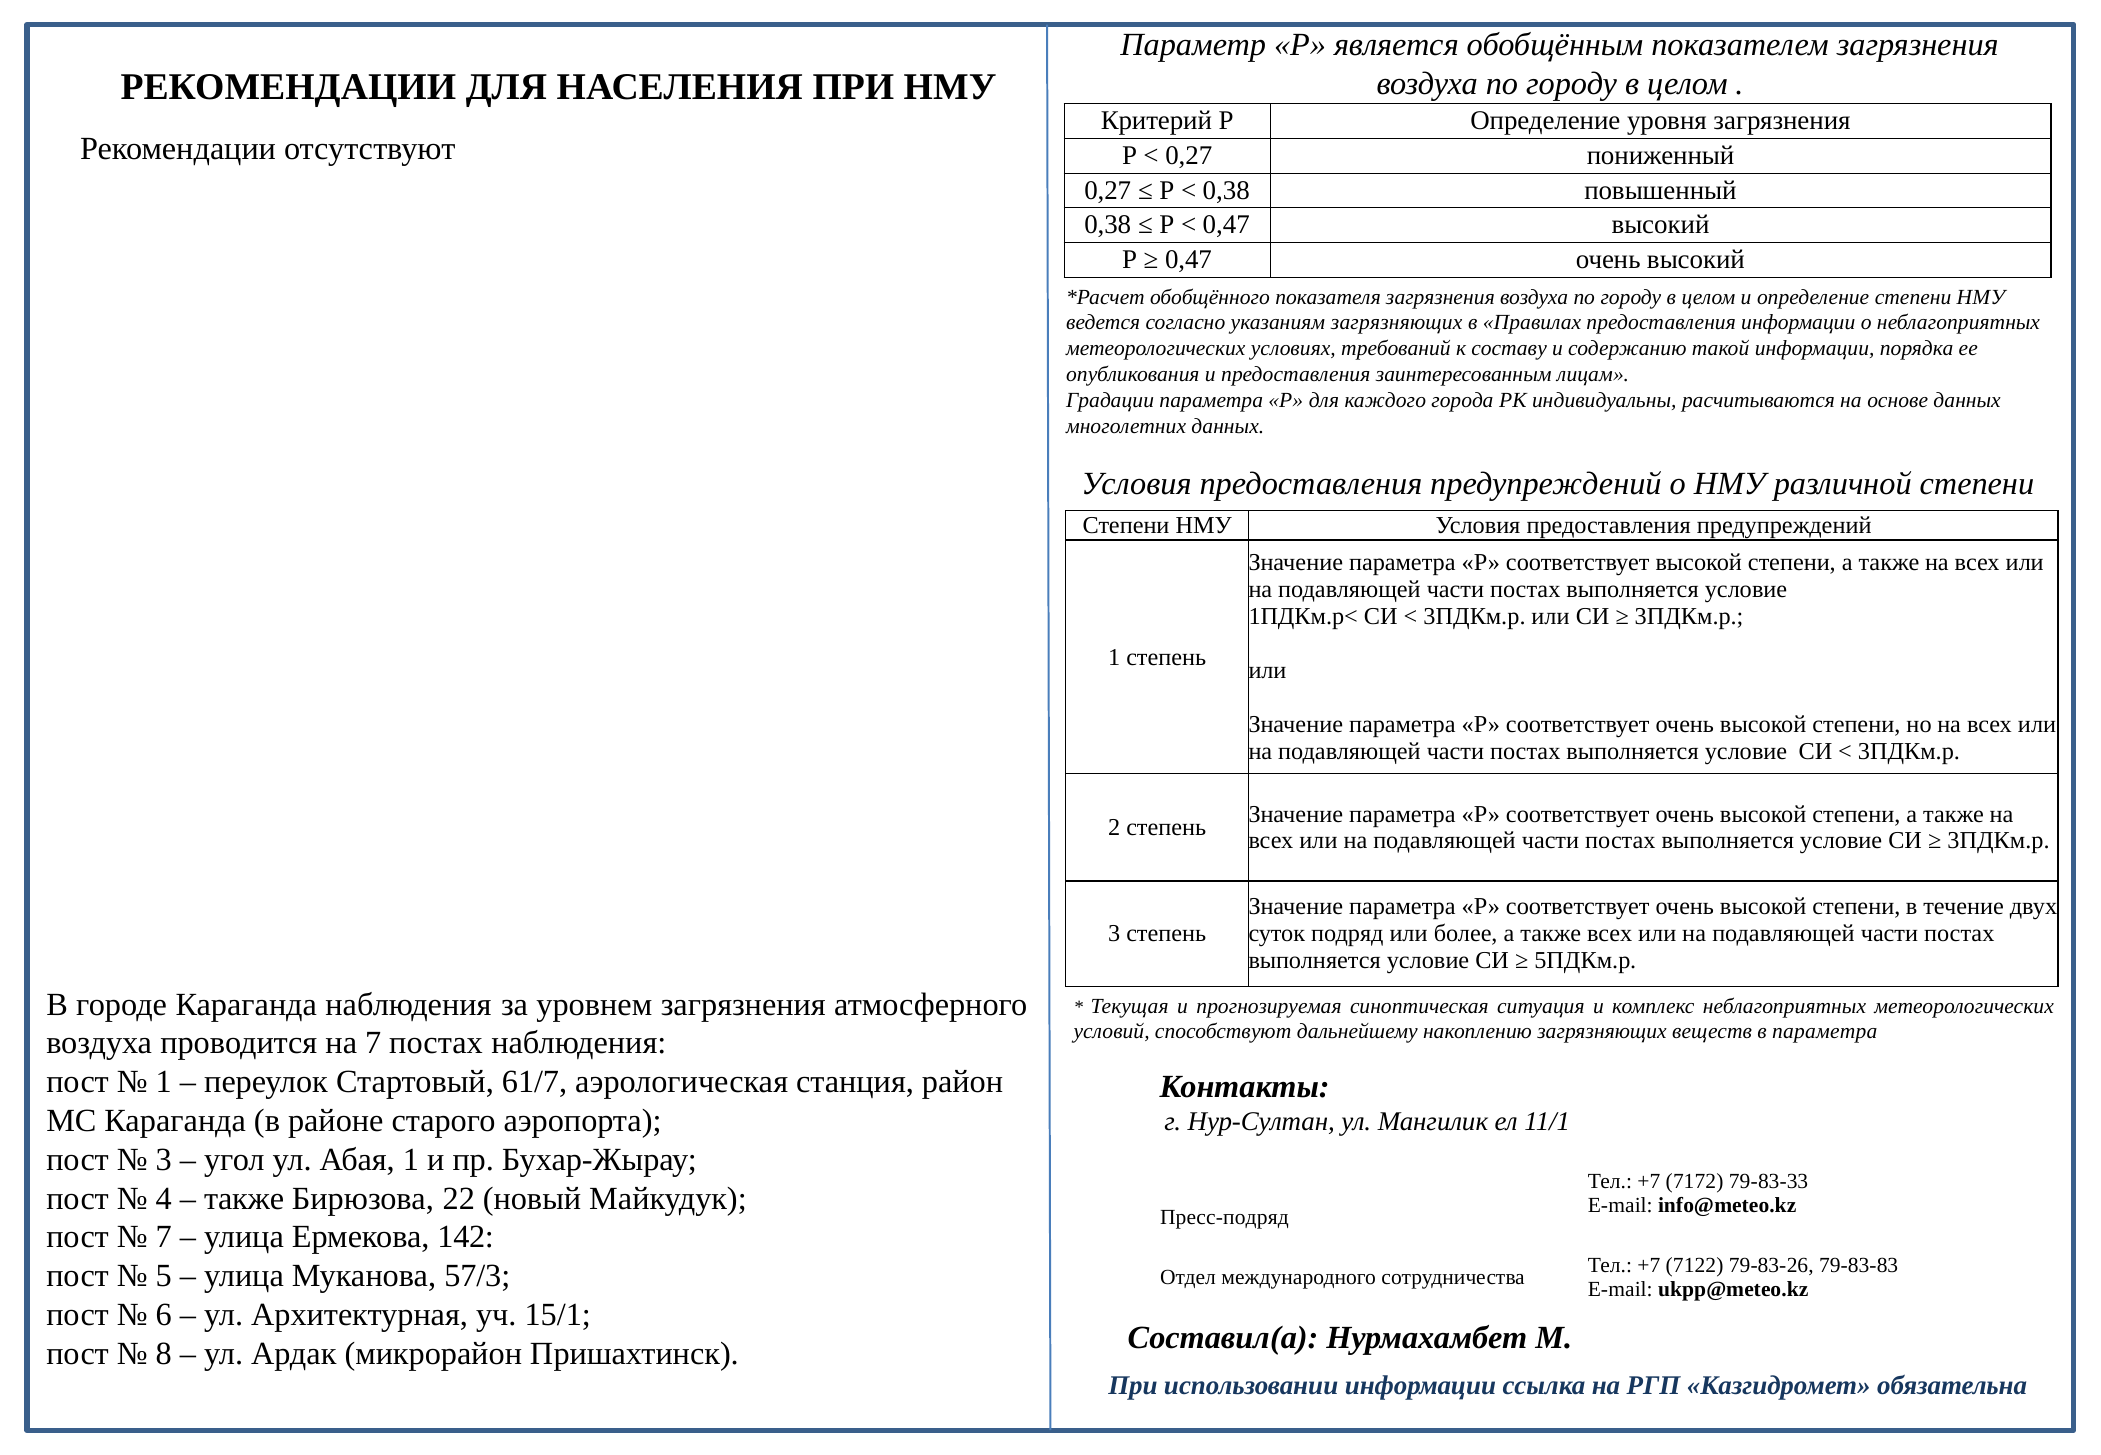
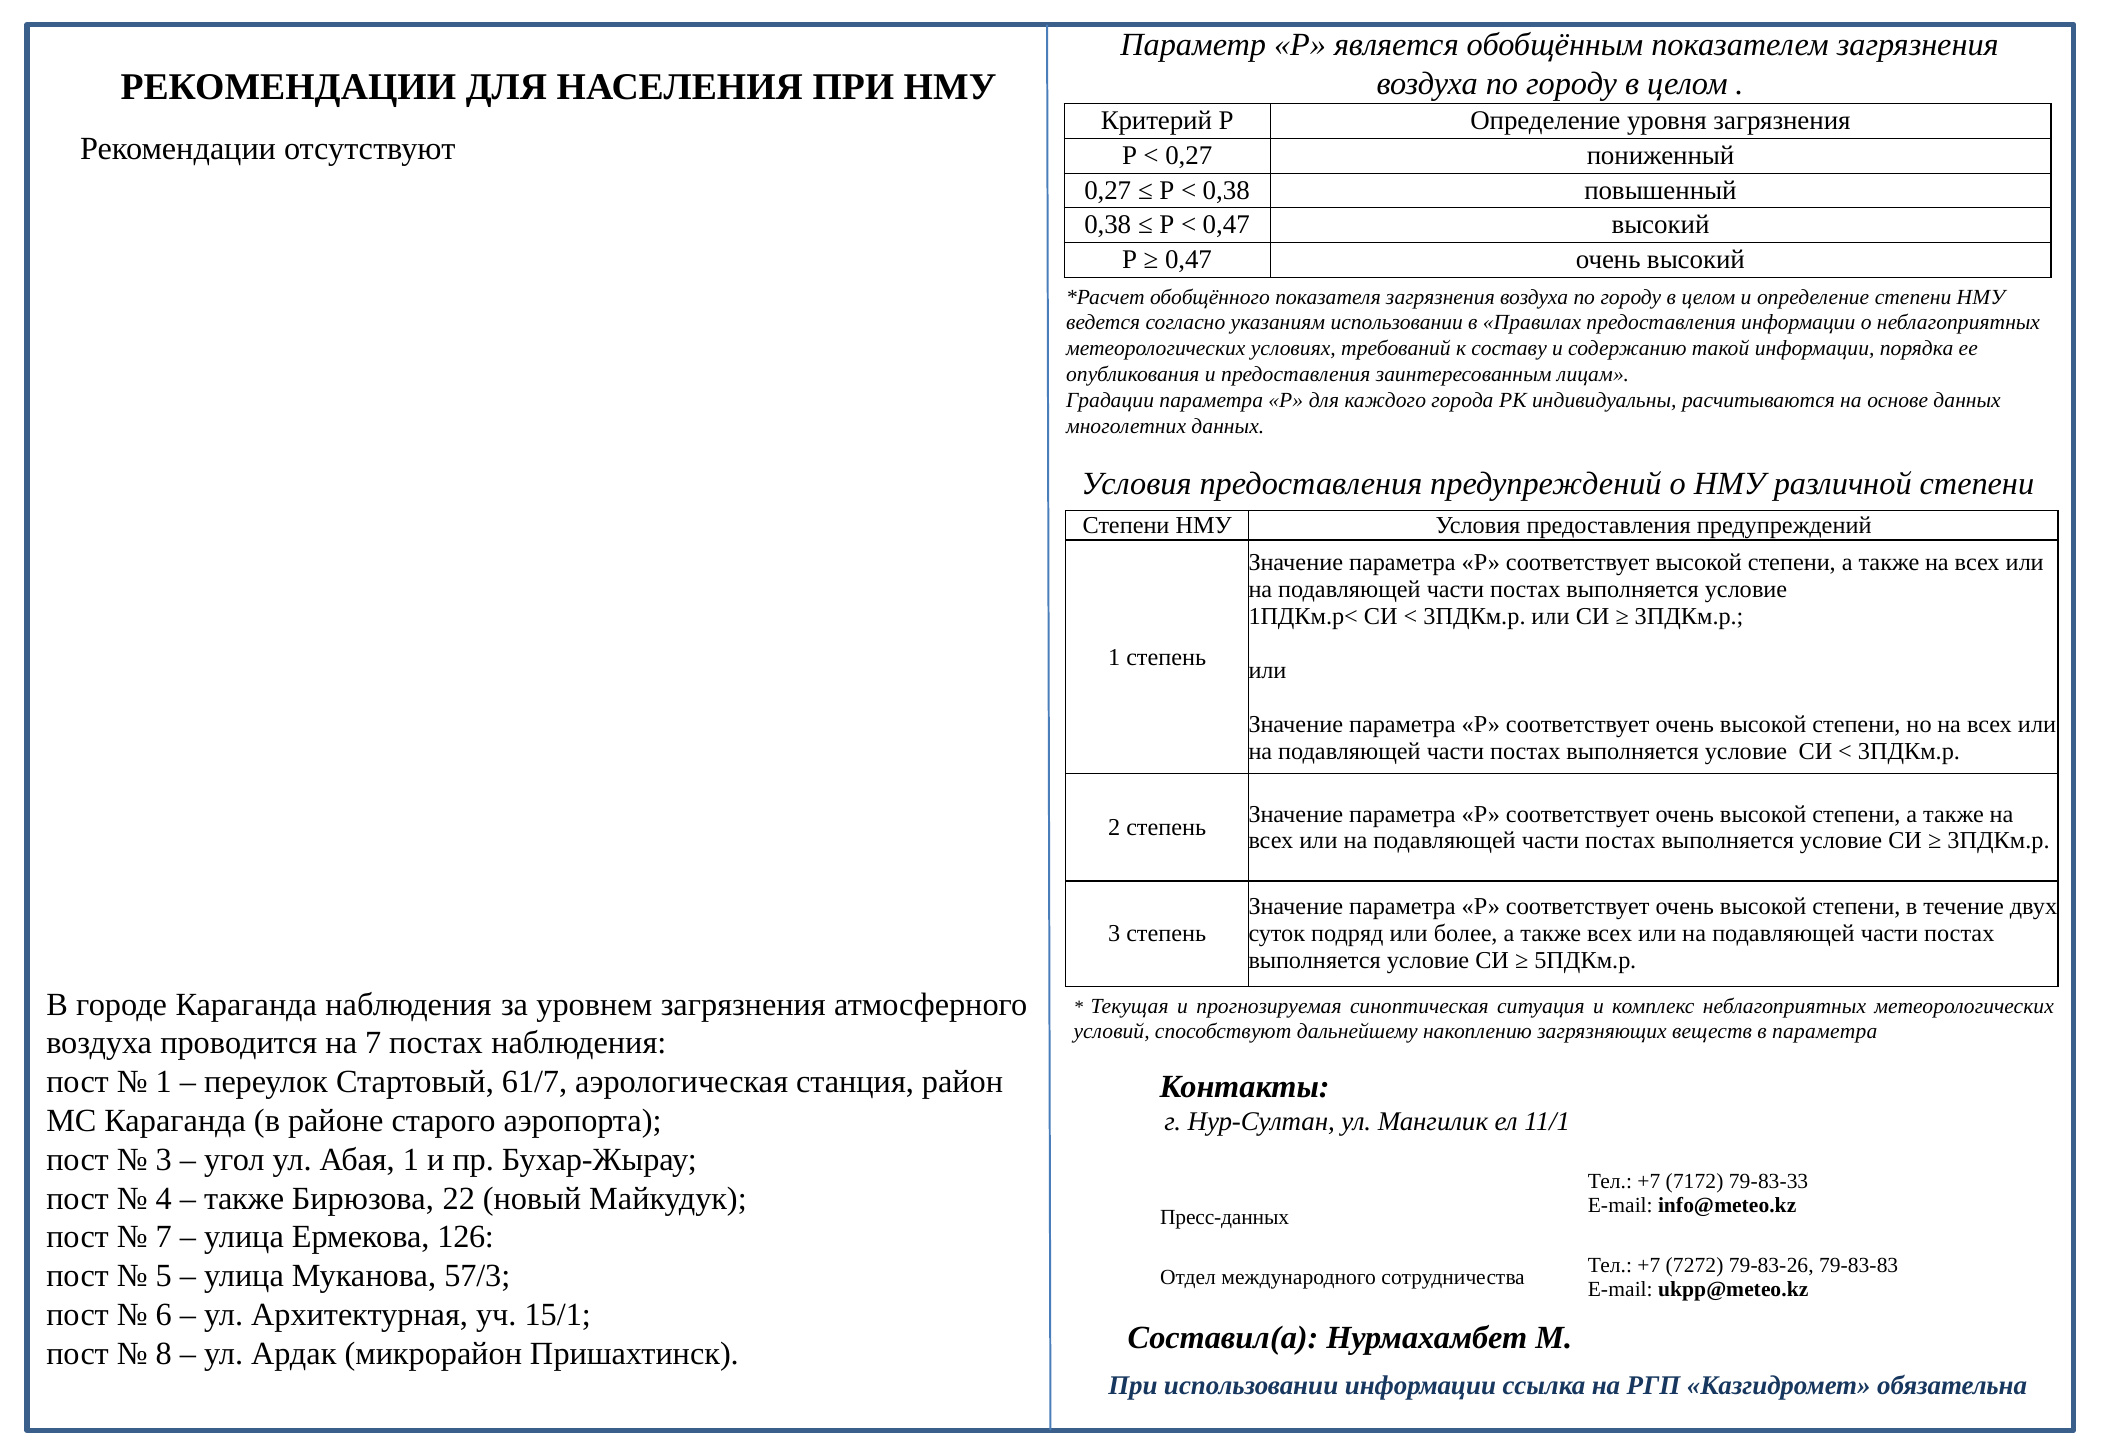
указаниям загрязняющих: загрязняющих -> использовании
Пресс-подряд: Пресс-подряд -> Пресс-данных
142: 142 -> 126
7122: 7122 -> 7272
